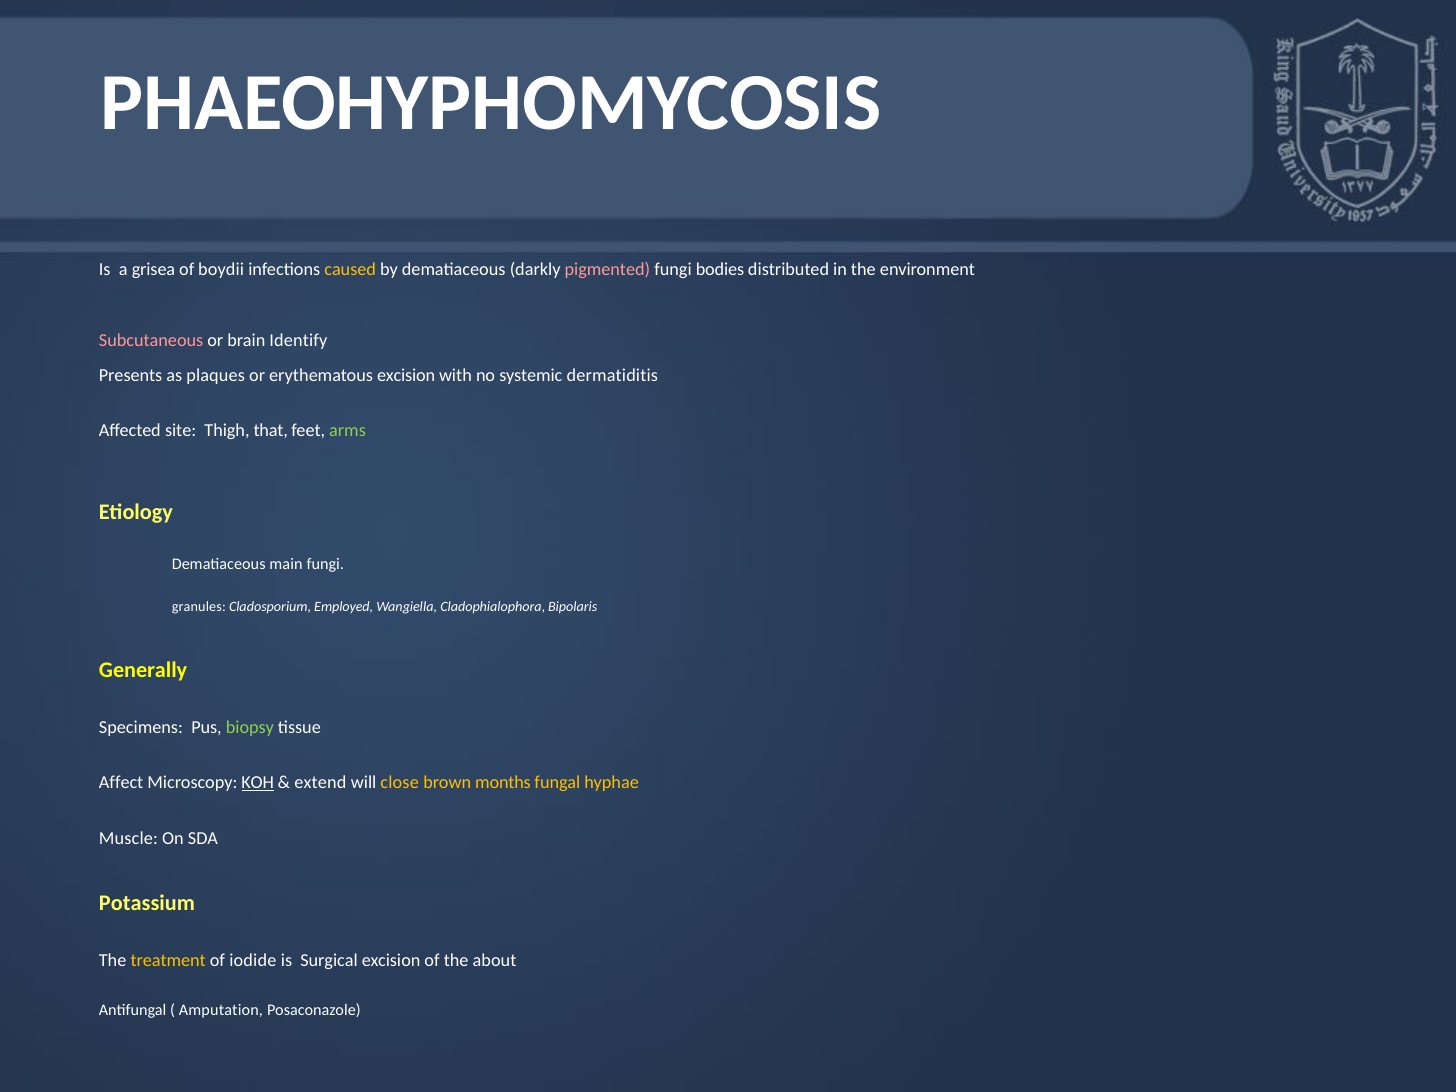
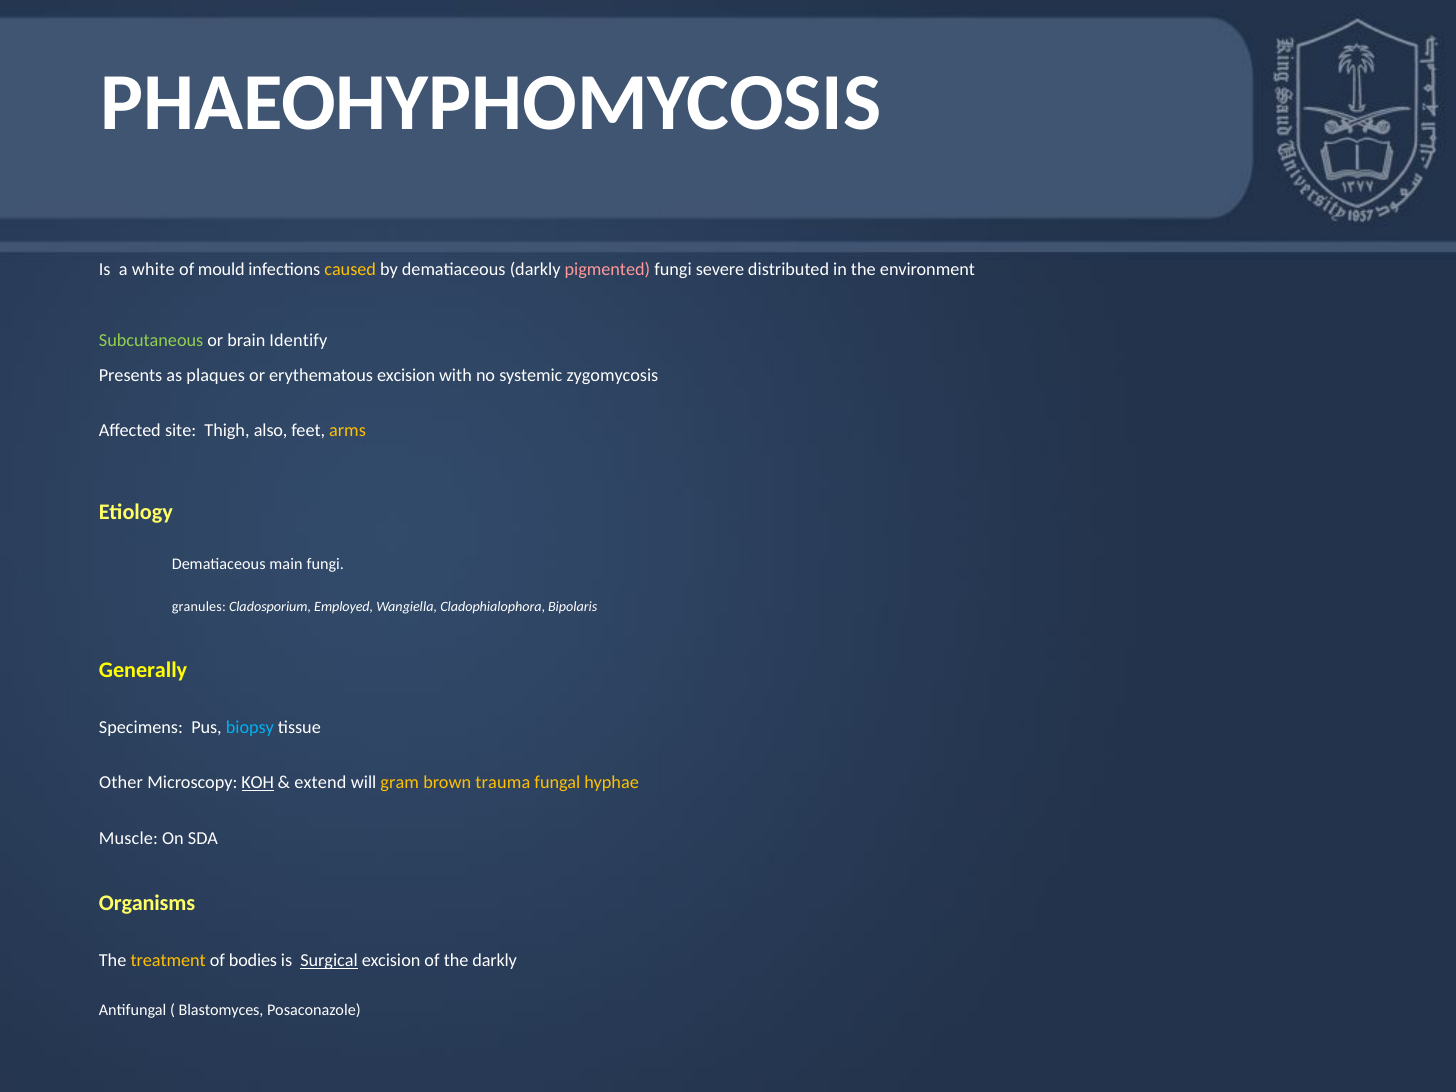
grisea: grisea -> white
boydii: boydii -> mould
bodies: bodies -> severe
Subcutaneous colour: pink -> light green
dermatiditis: dermatiditis -> zygomycosis
that: that -> also
arms colour: light green -> yellow
biopsy colour: light green -> light blue
Affect: Affect -> Other
close: close -> gram
months: months -> trauma
Potassium: Potassium -> Organisms
iodide: iodide -> bodies
Surgical underline: none -> present
the about: about -> darkly
Amputation: Amputation -> Blastomyces
